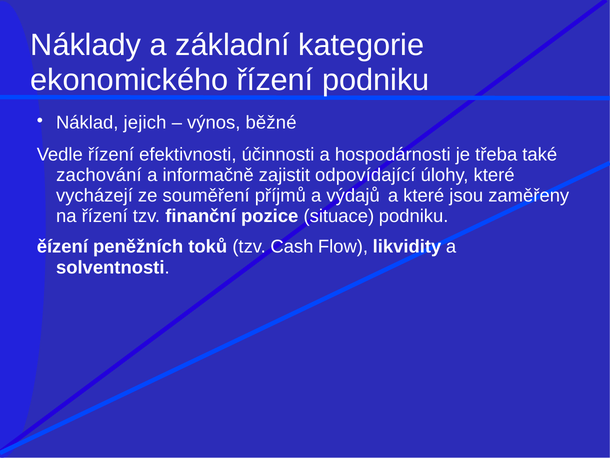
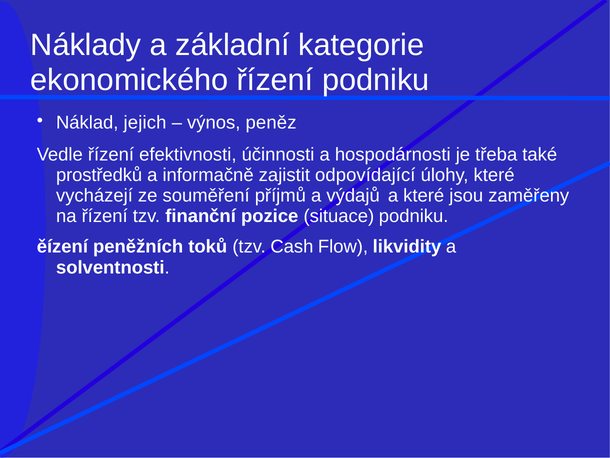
běžné: běžné -> peněz
zachování: zachování -> prostředků
